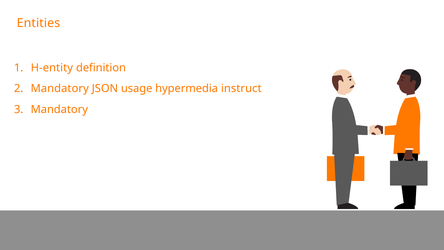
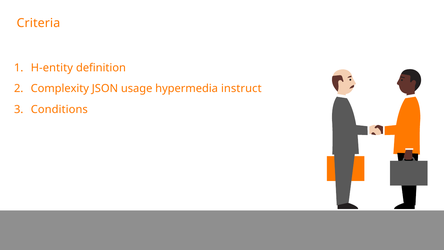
Entities: Entities -> Criteria
Mandatory at (60, 89): Mandatory -> Complexity
Mandatory at (59, 109): Mandatory -> Conditions
